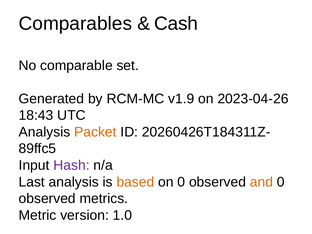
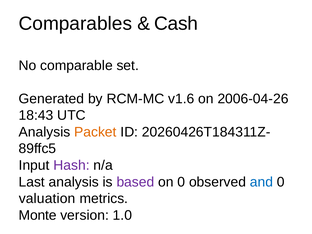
v1.9: v1.9 -> v1.6
2023-04-26: 2023-04-26 -> 2006-04-26
based colour: orange -> purple
and colour: orange -> blue
observed at (47, 199): observed -> valuation
Metric: Metric -> Monte
